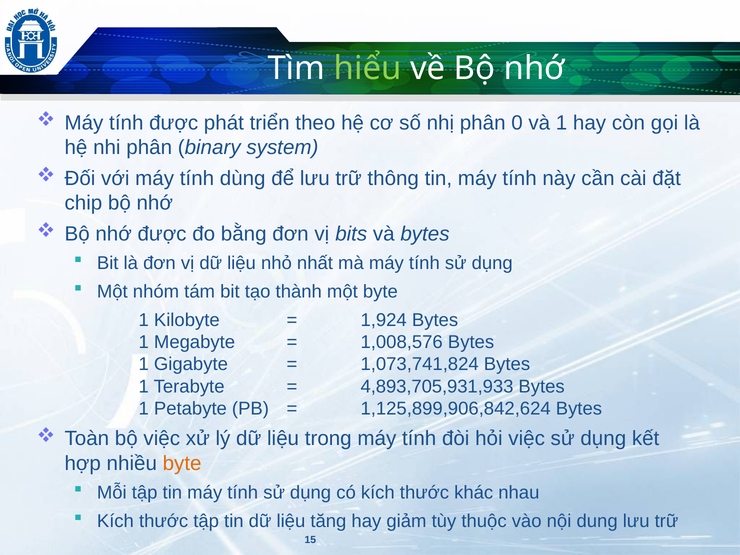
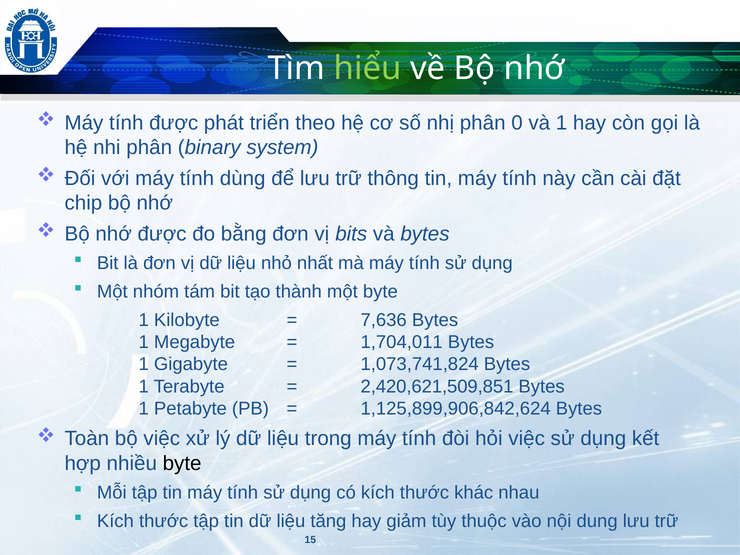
1,924: 1,924 -> 7,636
1,008,576: 1,008,576 -> 1,704,011
4,893,705,931,933: 4,893,705,931,933 -> 2,420,621,509,851
byte at (182, 463) colour: orange -> black
